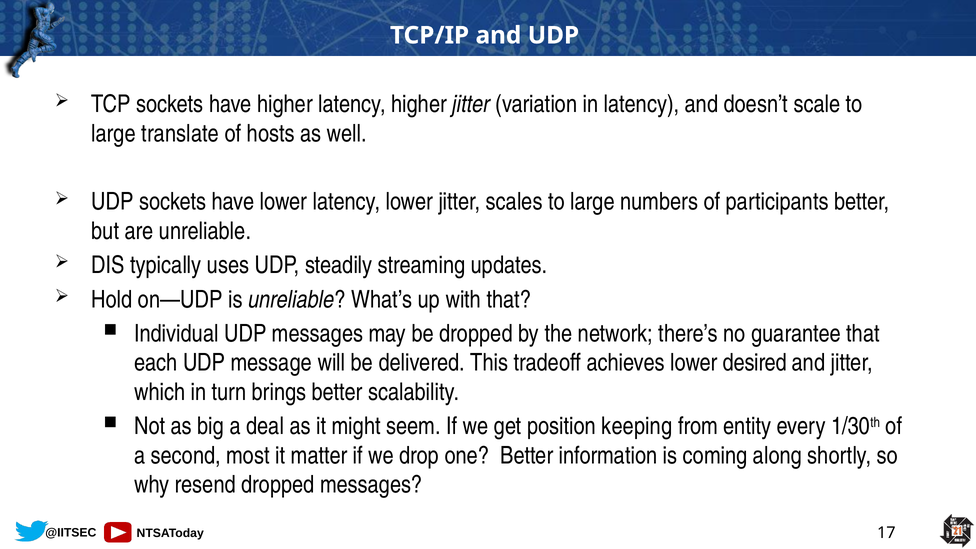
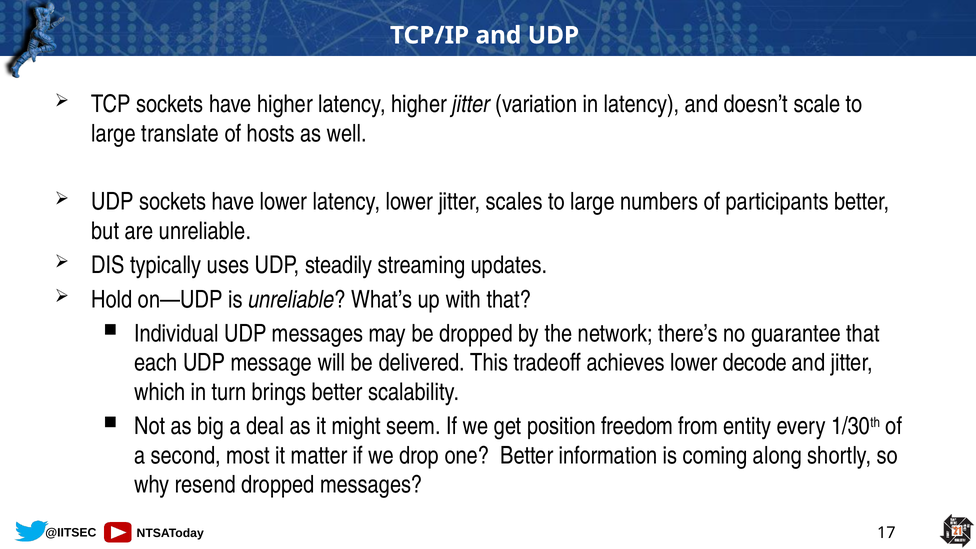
desired: desired -> decode
keeping: keeping -> freedom
